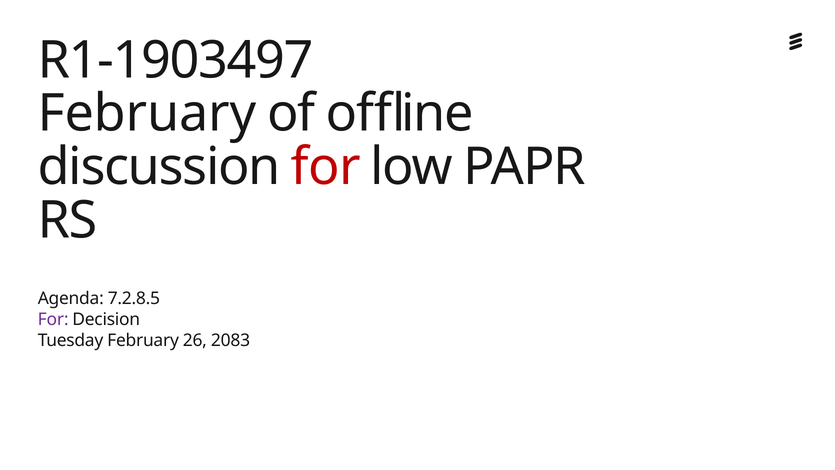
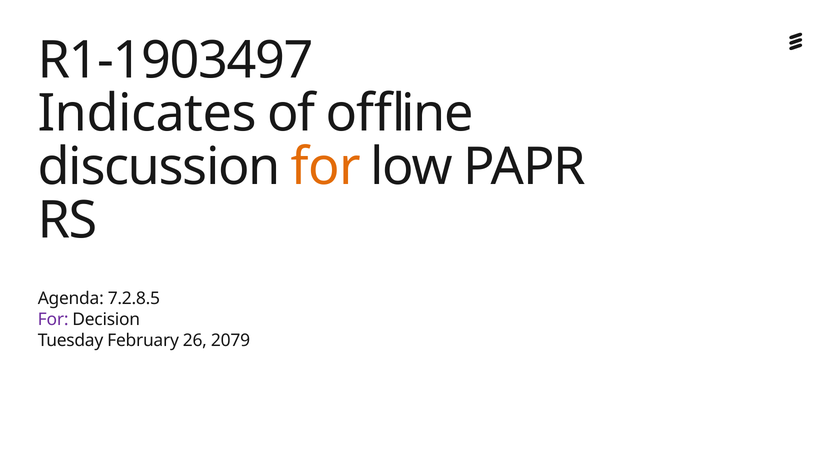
February at (147, 114): February -> Indicates
for at (326, 167) colour: red -> orange
2083: 2083 -> 2079
